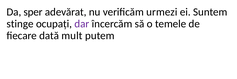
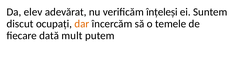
sper: sper -> elev
urmezi: urmezi -> înțeleși
stinge: stinge -> discut
dar colour: purple -> orange
